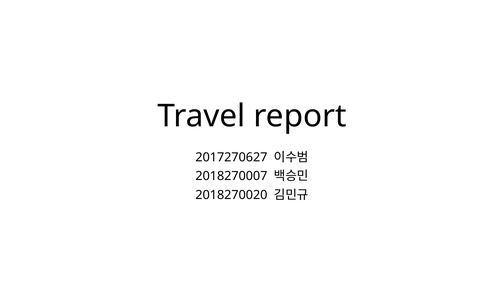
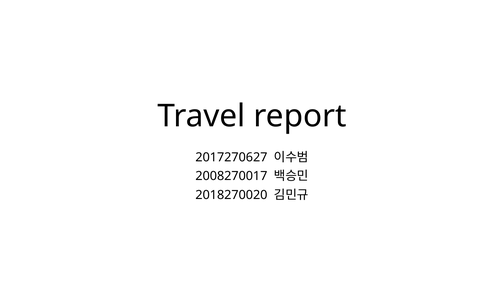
2018270007: 2018270007 -> 2008270017
